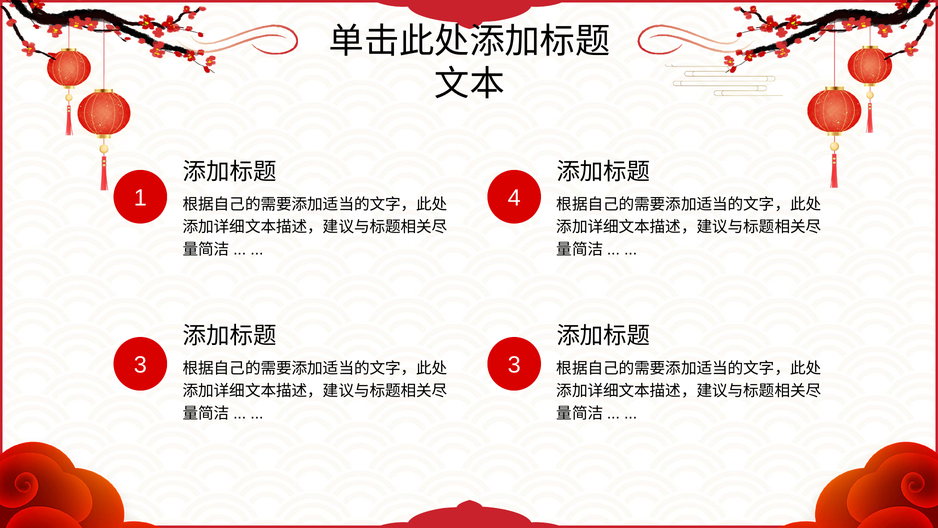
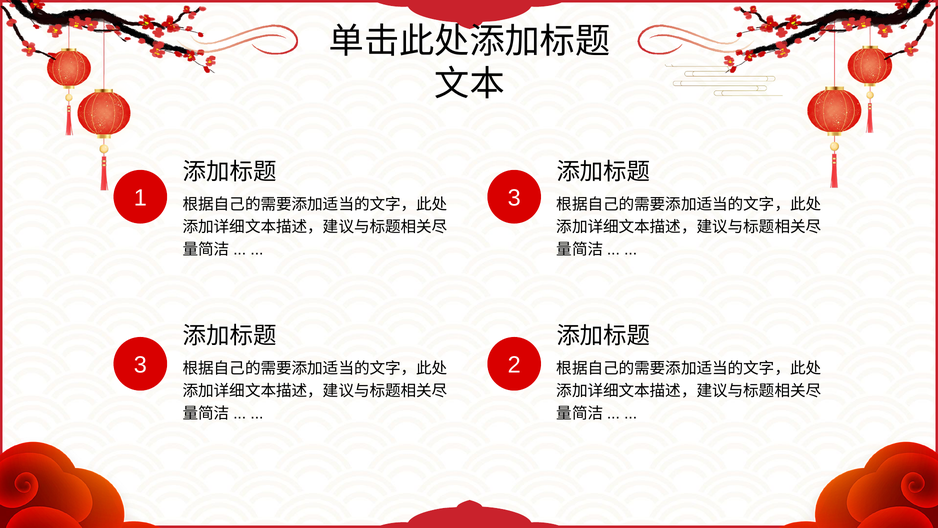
1 4: 4 -> 3
3 3: 3 -> 2
